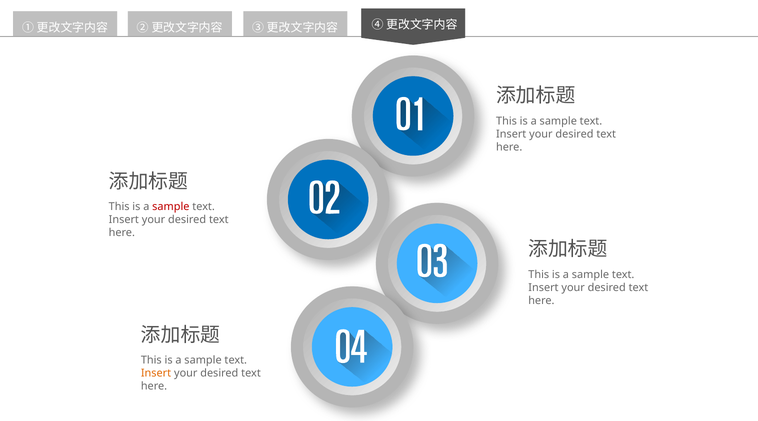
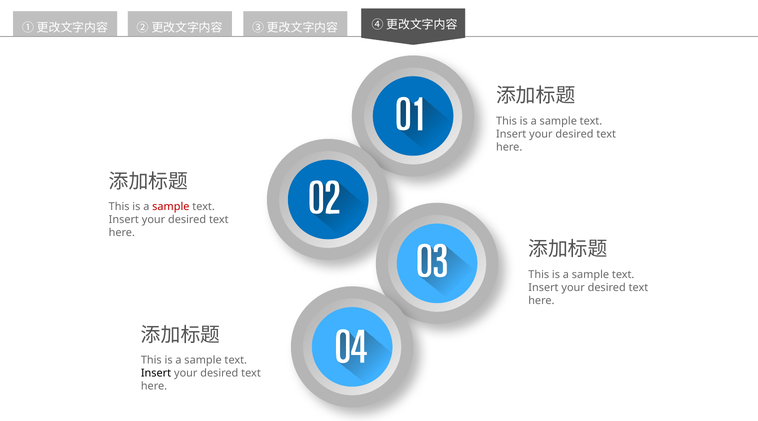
Insert at (156, 373) colour: orange -> black
